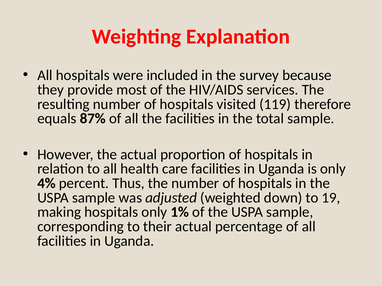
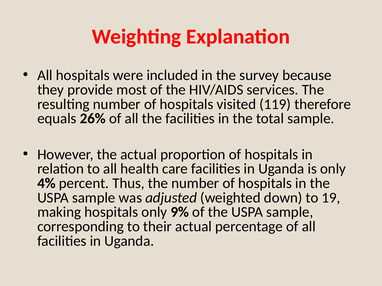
87%: 87% -> 26%
1%: 1% -> 9%
